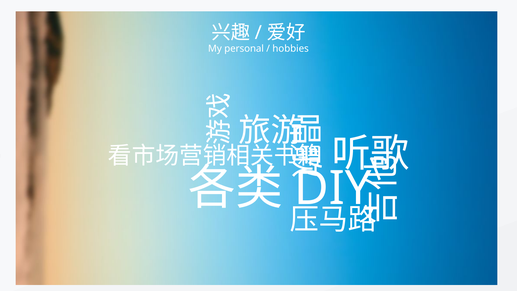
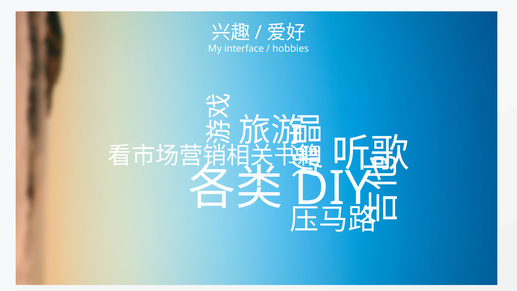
personal: personal -> interface
